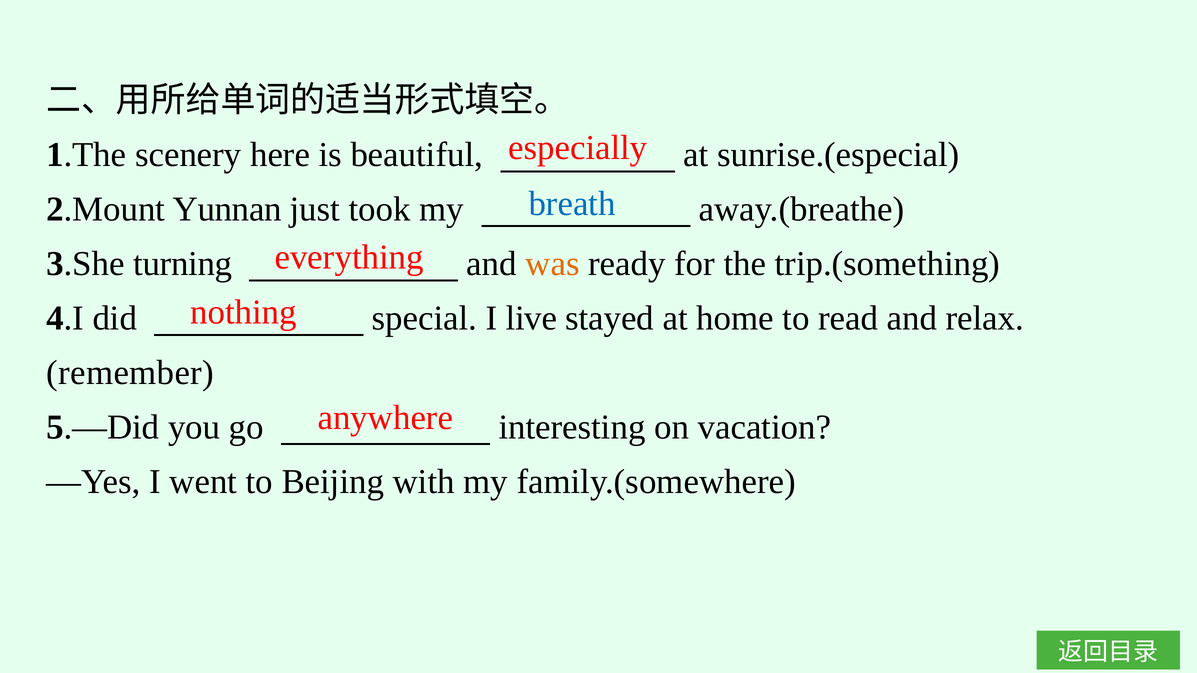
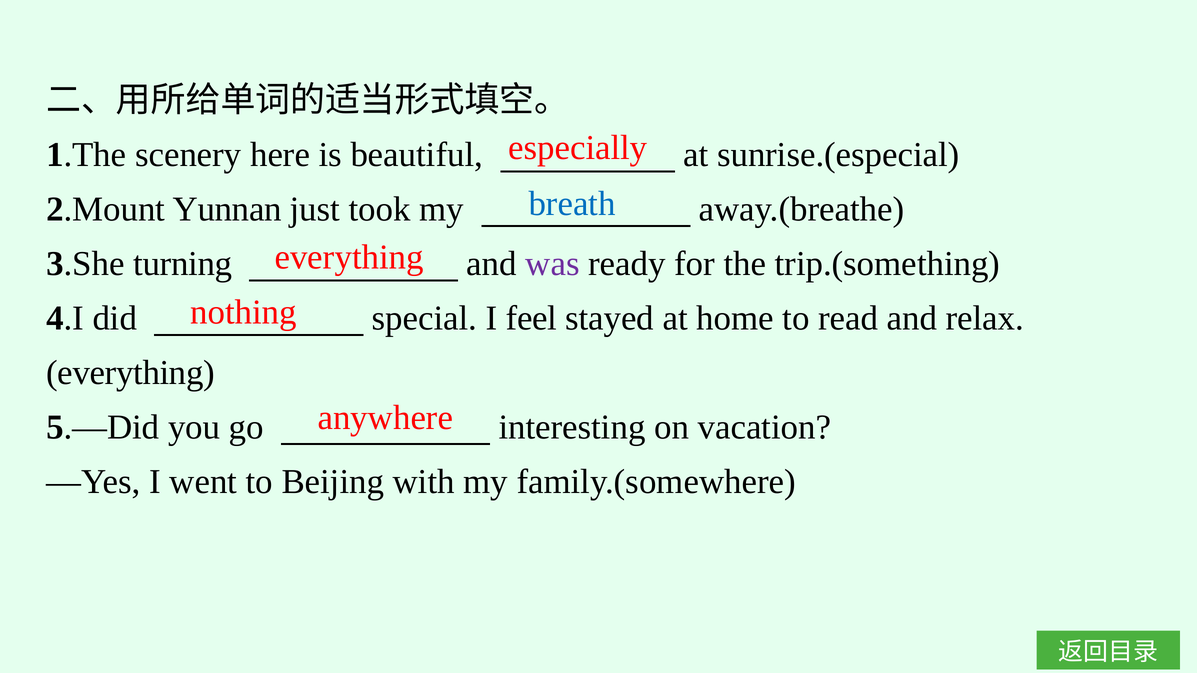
was colour: orange -> purple
live: live -> feel
remember at (130, 373): remember -> everything
